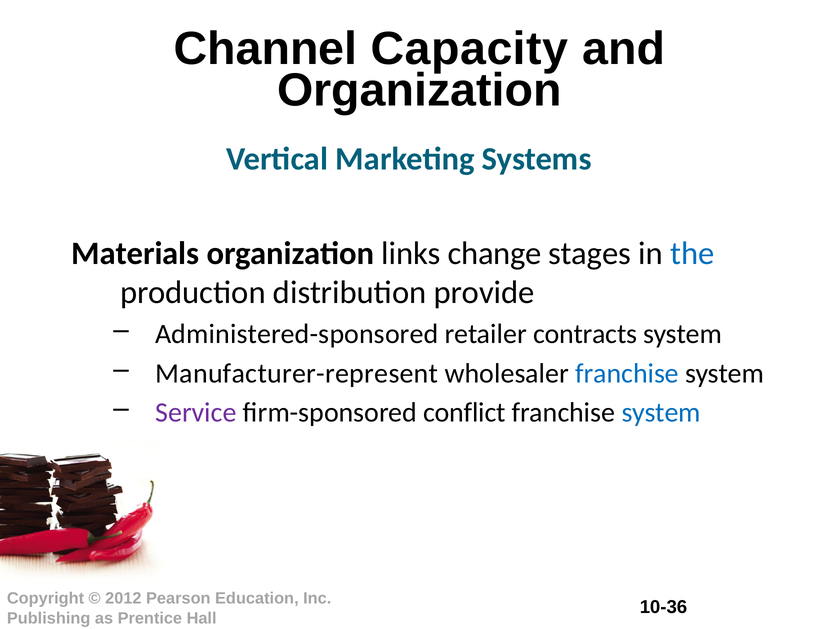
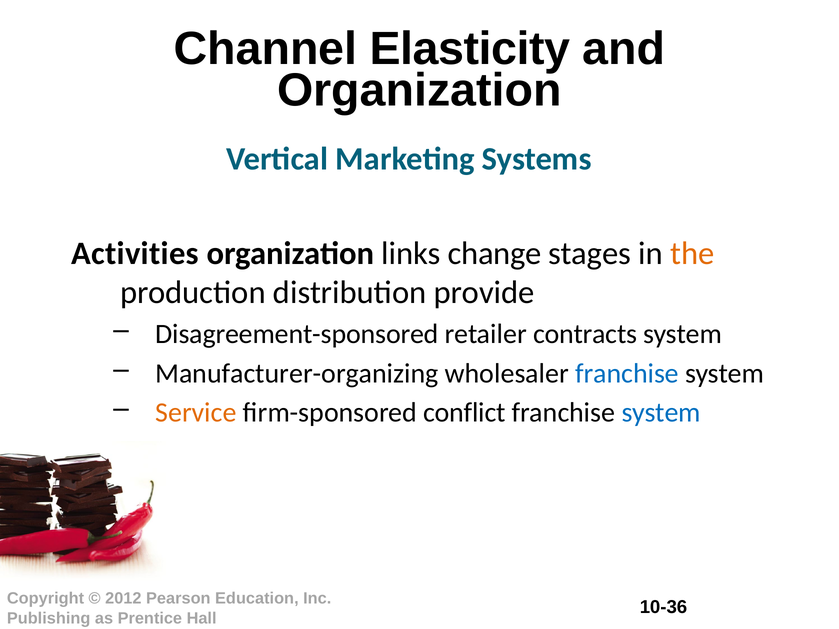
Capacity: Capacity -> Elasticity
Materials: Materials -> Activities
the colour: blue -> orange
Administered-sponsored: Administered-sponsored -> Disagreement-sponsored
Manufacturer-represent: Manufacturer-represent -> Manufacturer-organizing
Service colour: purple -> orange
